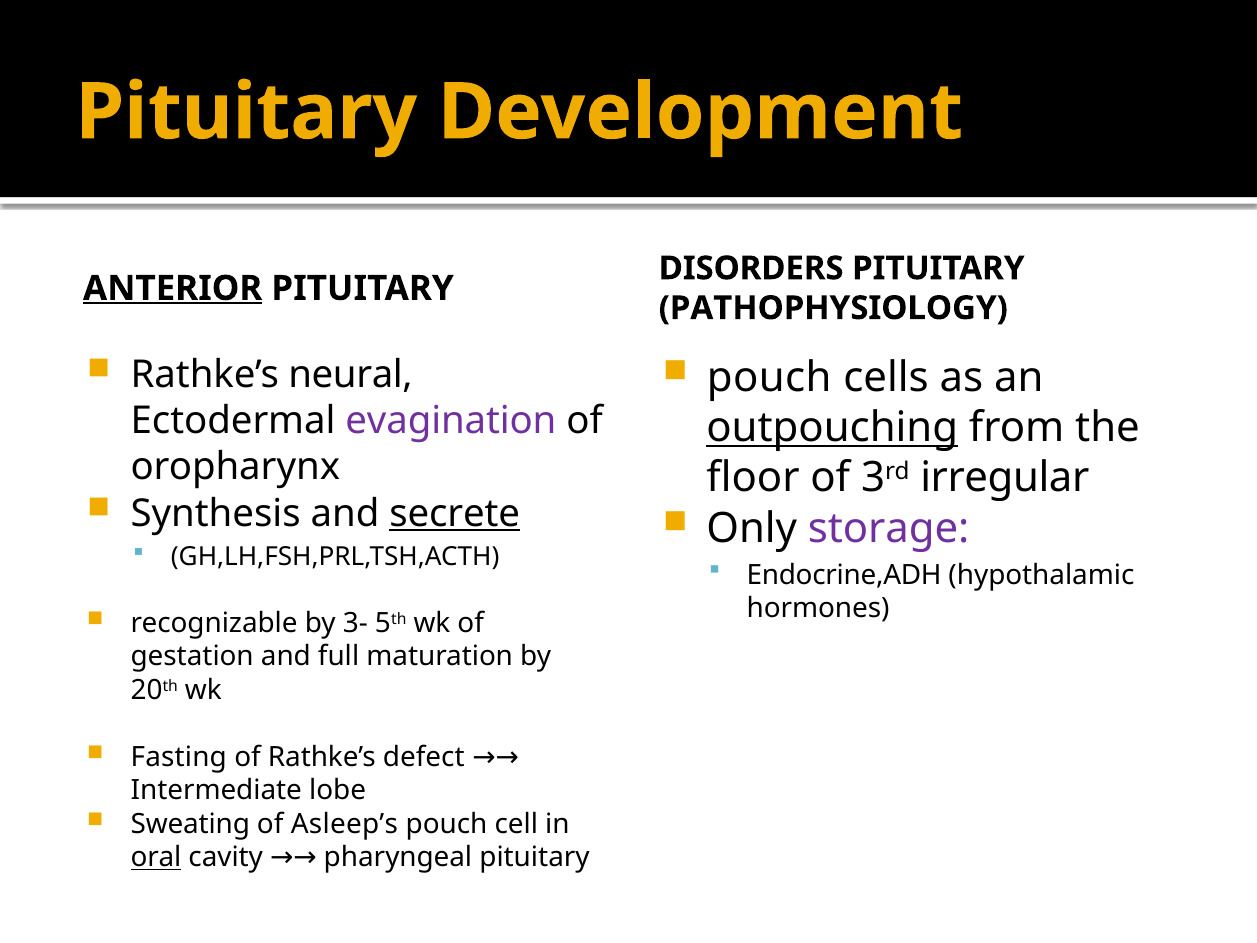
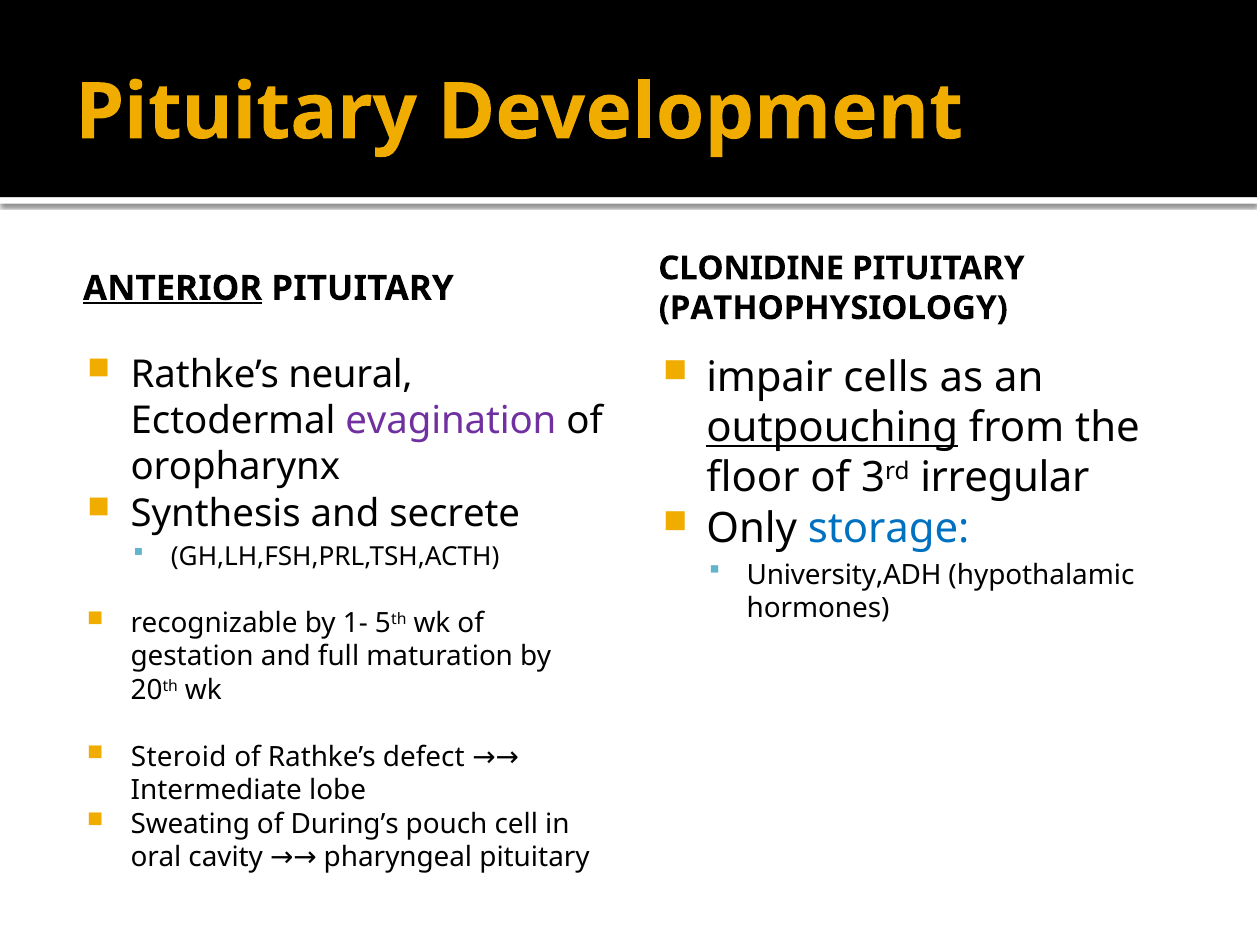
DISORDERS: DISORDERS -> CLONIDINE
pouch at (769, 377): pouch -> impair
secrete underline: present -> none
storage colour: purple -> blue
Endocrine,ADH: Endocrine,ADH -> University,ADH
3-: 3- -> 1-
Fasting: Fasting -> Steroid
Asleep’s: Asleep’s -> During’s
oral underline: present -> none
